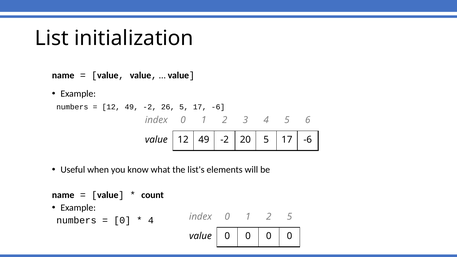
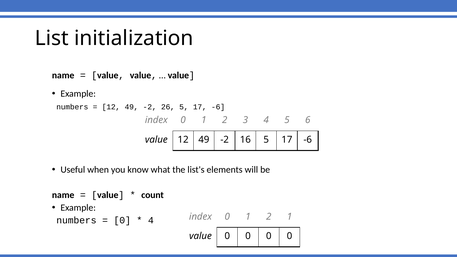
20: 20 -> 16
2 5: 5 -> 1
